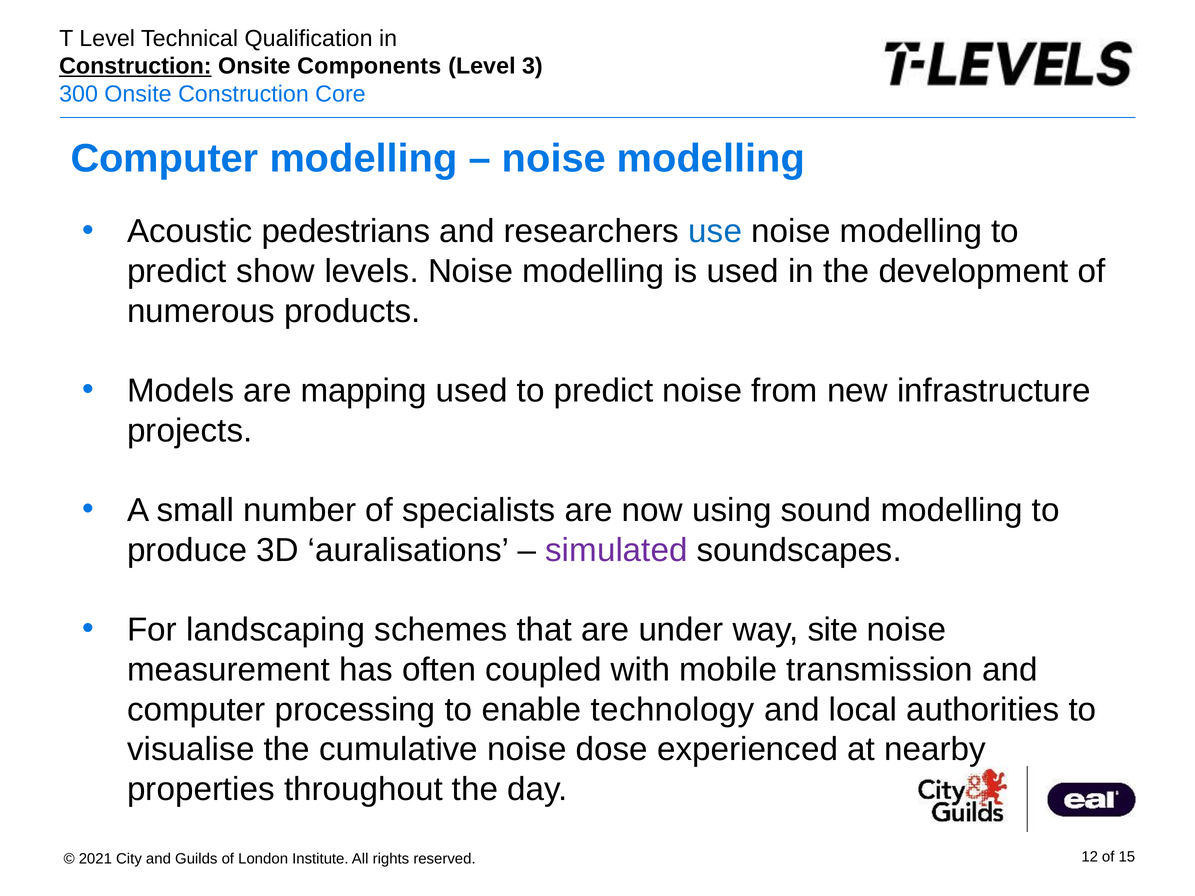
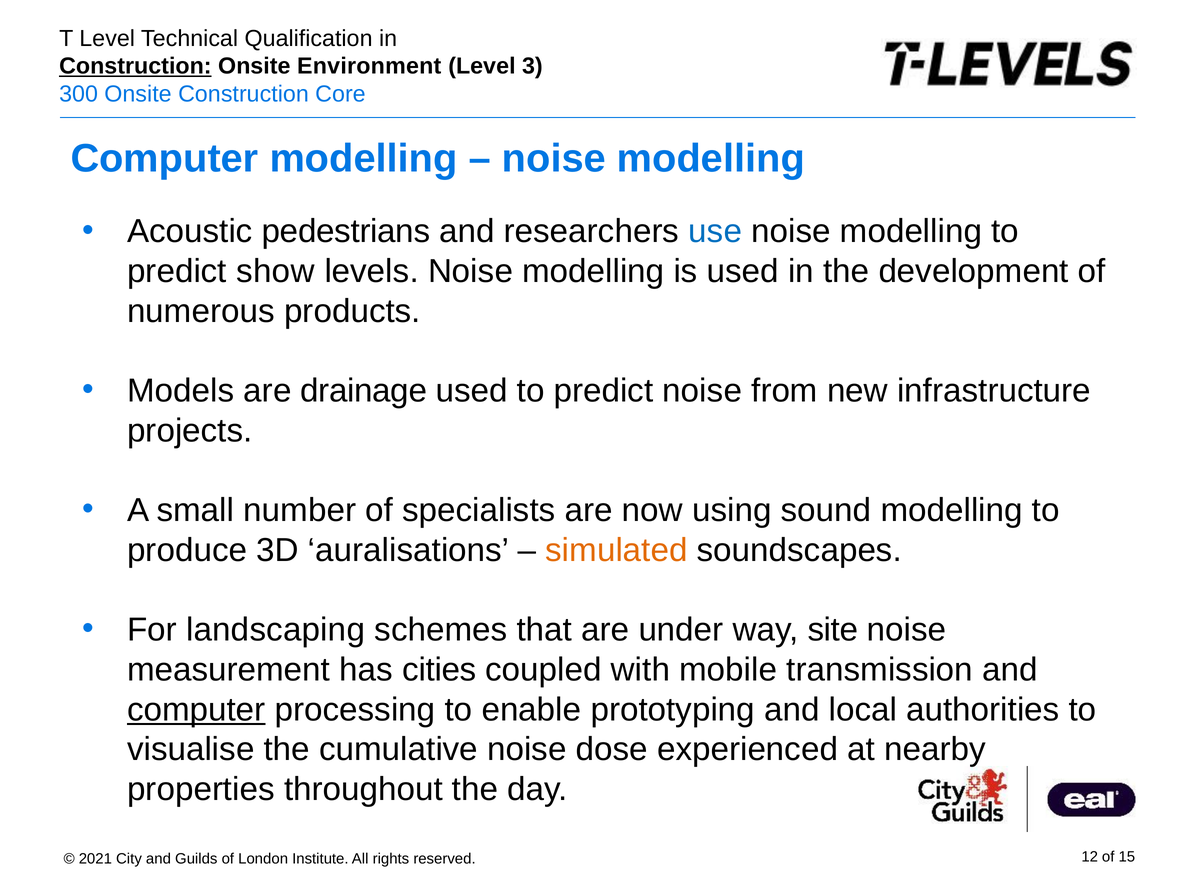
Components: Components -> Environment
mapping: mapping -> drainage
simulated colour: purple -> orange
often: often -> cities
computer at (196, 710) underline: none -> present
technology: technology -> prototyping
